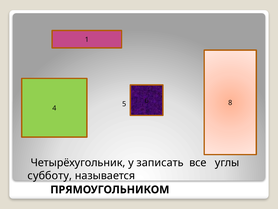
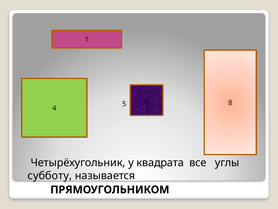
записать: записать -> квадрата
